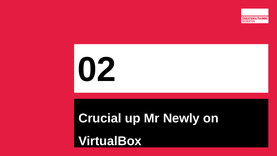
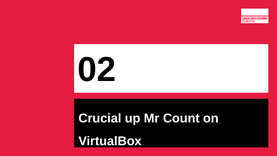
Newly: Newly -> Count
